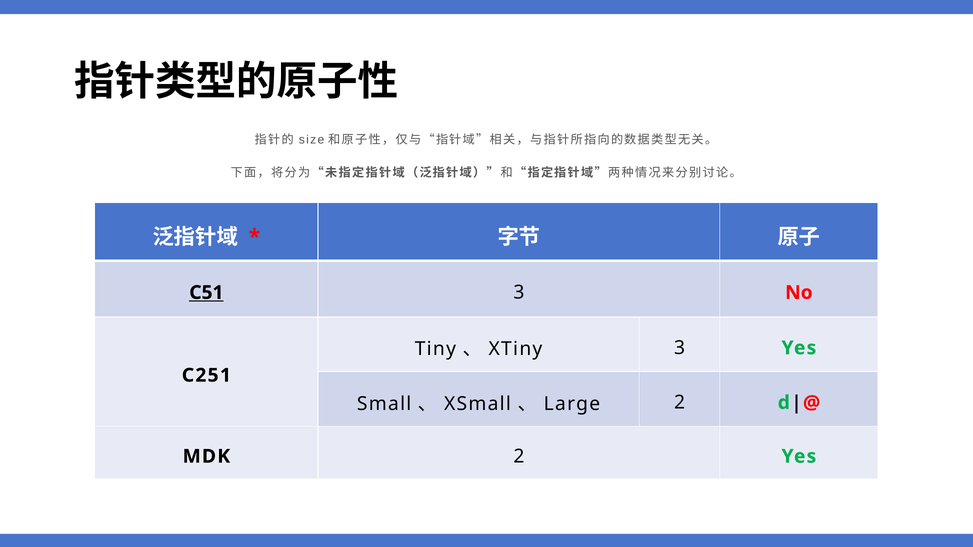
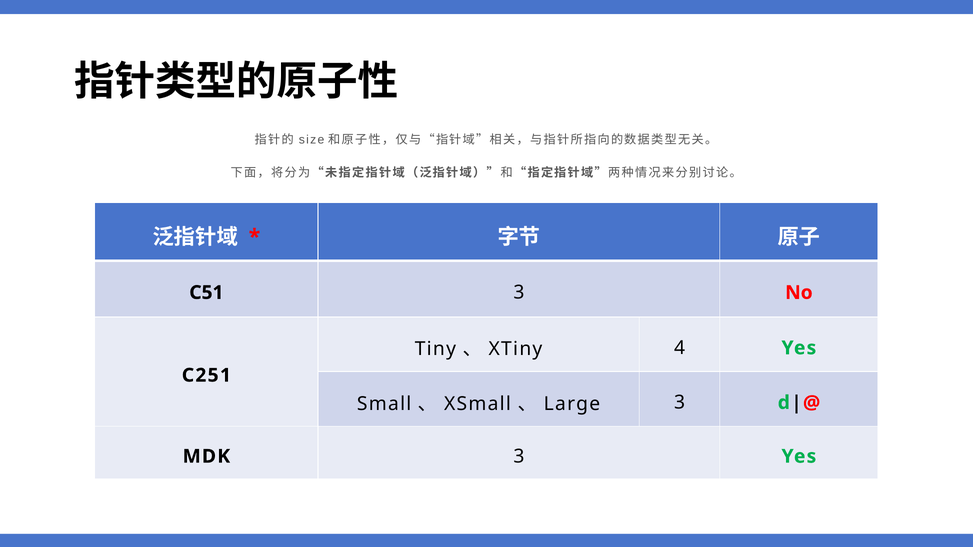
C51 underline: present -> none
3 at (680, 348): 3 -> 4
2 at (680, 403): 2 -> 3
MDK 2: 2 -> 3
